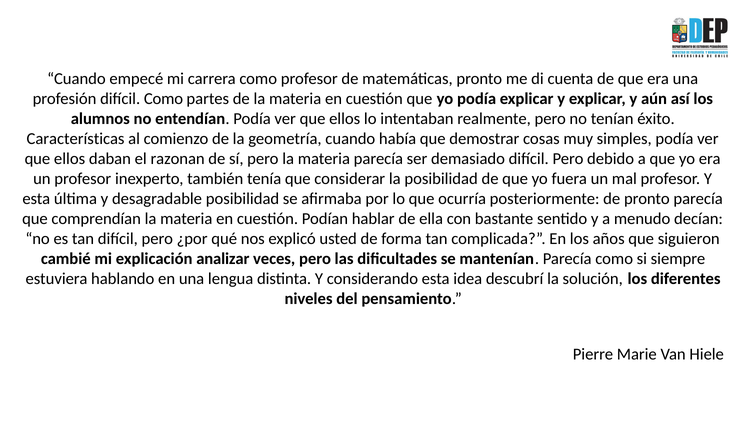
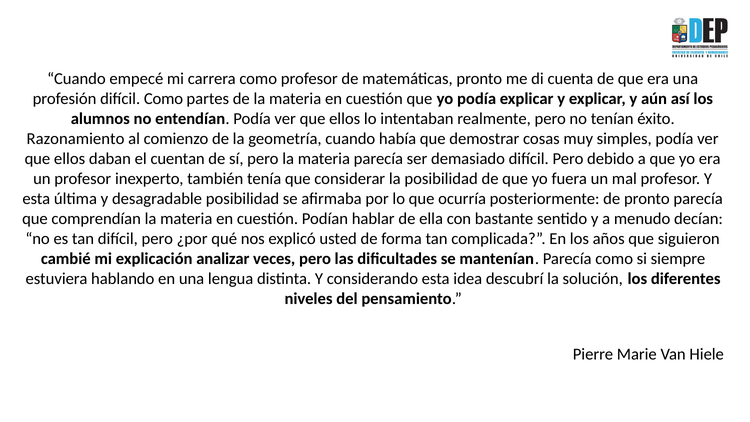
Características: Características -> Razonamiento
razonan: razonan -> cuentan
